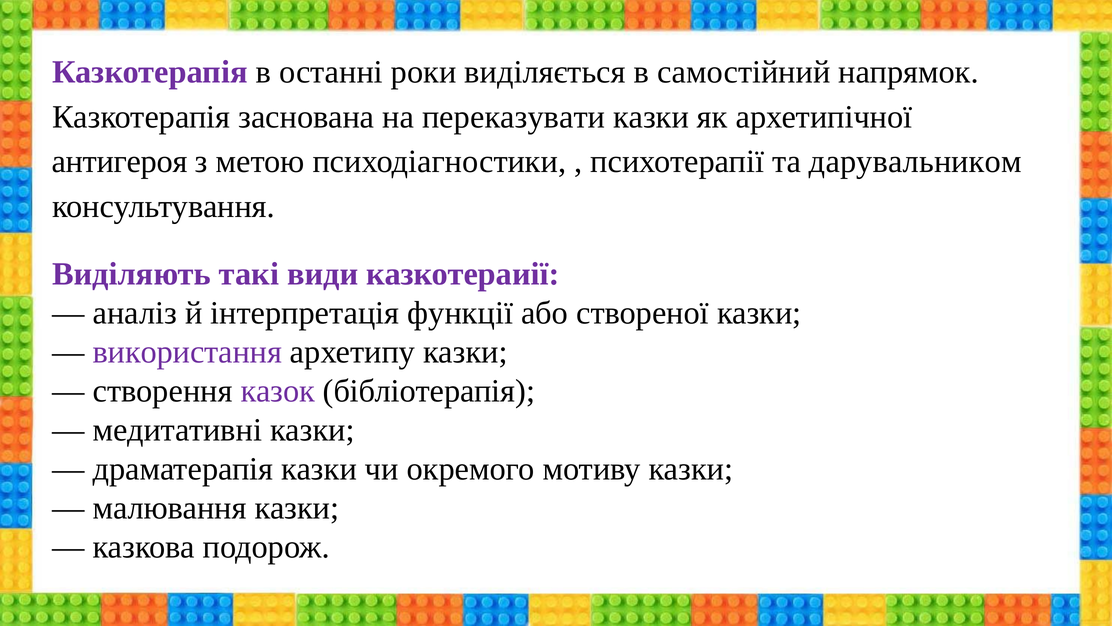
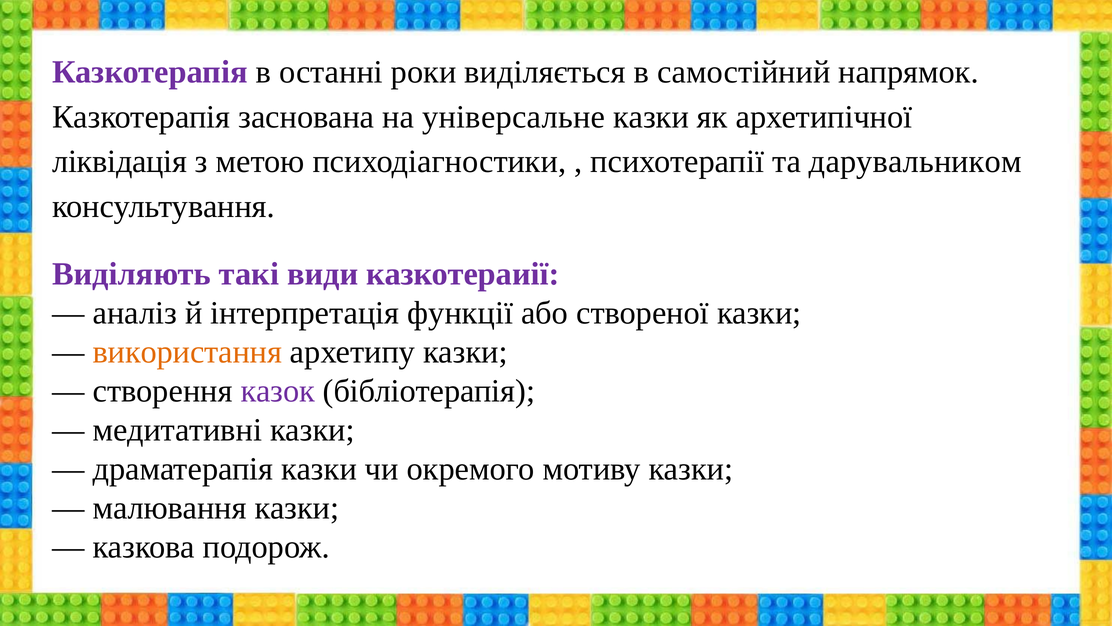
переказувати: переказувати -> універсальне
антигероя: антигероя -> ліквідація
використання colour: purple -> orange
